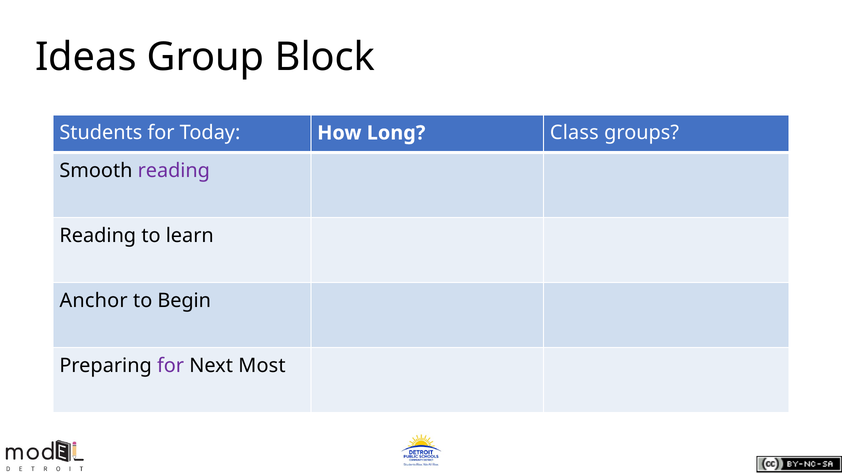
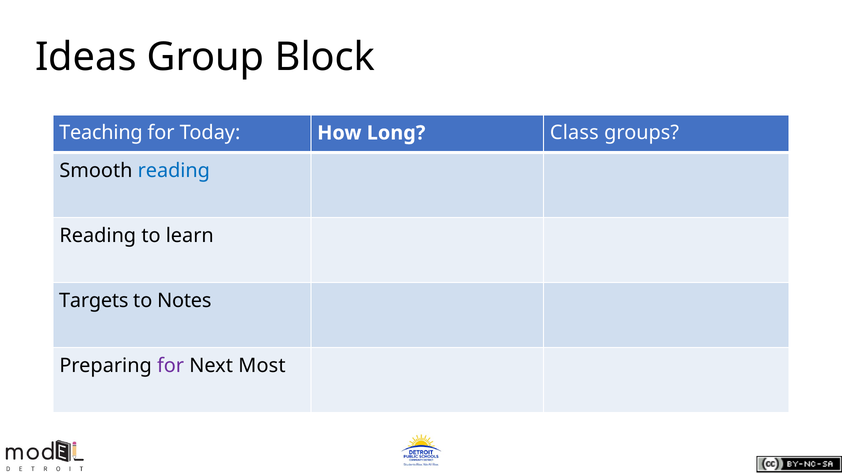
Students: Students -> Teaching
reading at (174, 170) colour: purple -> blue
Anchor: Anchor -> Targets
Begin: Begin -> Notes
